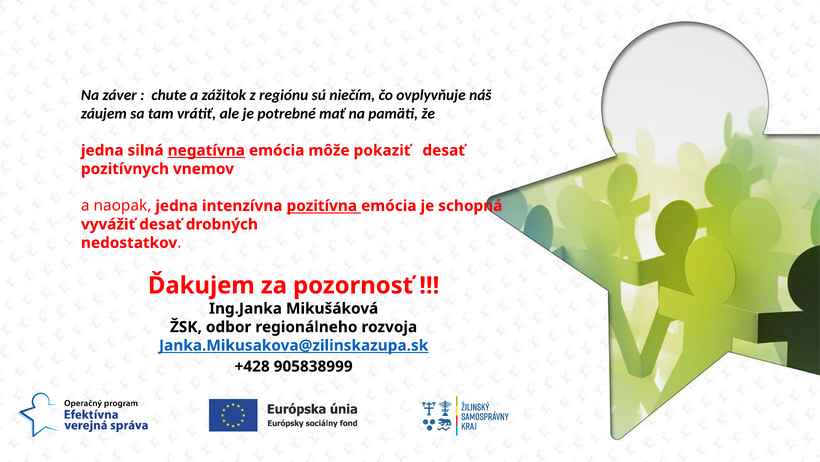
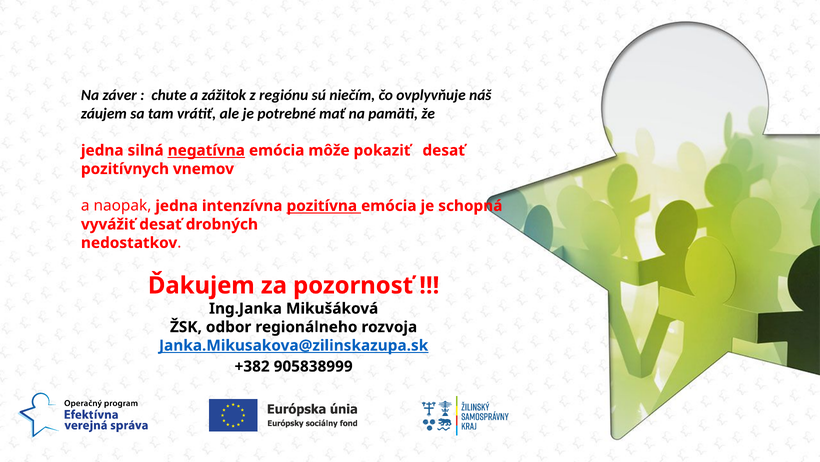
+428: +428 -> +382
